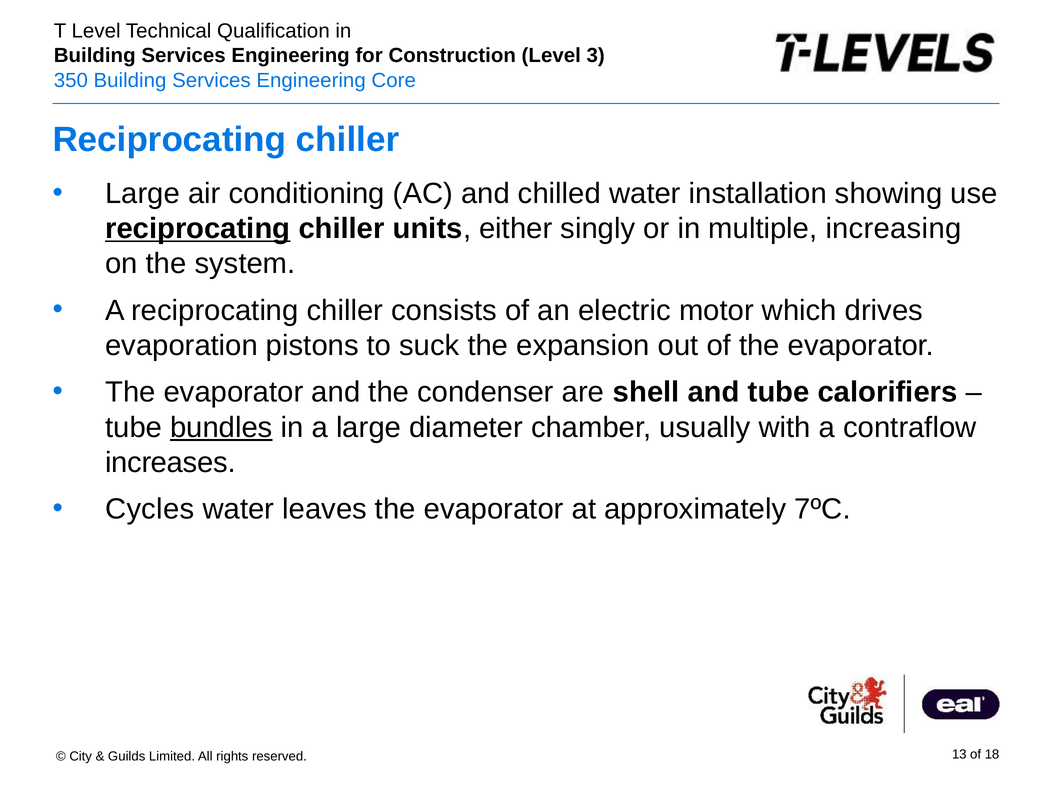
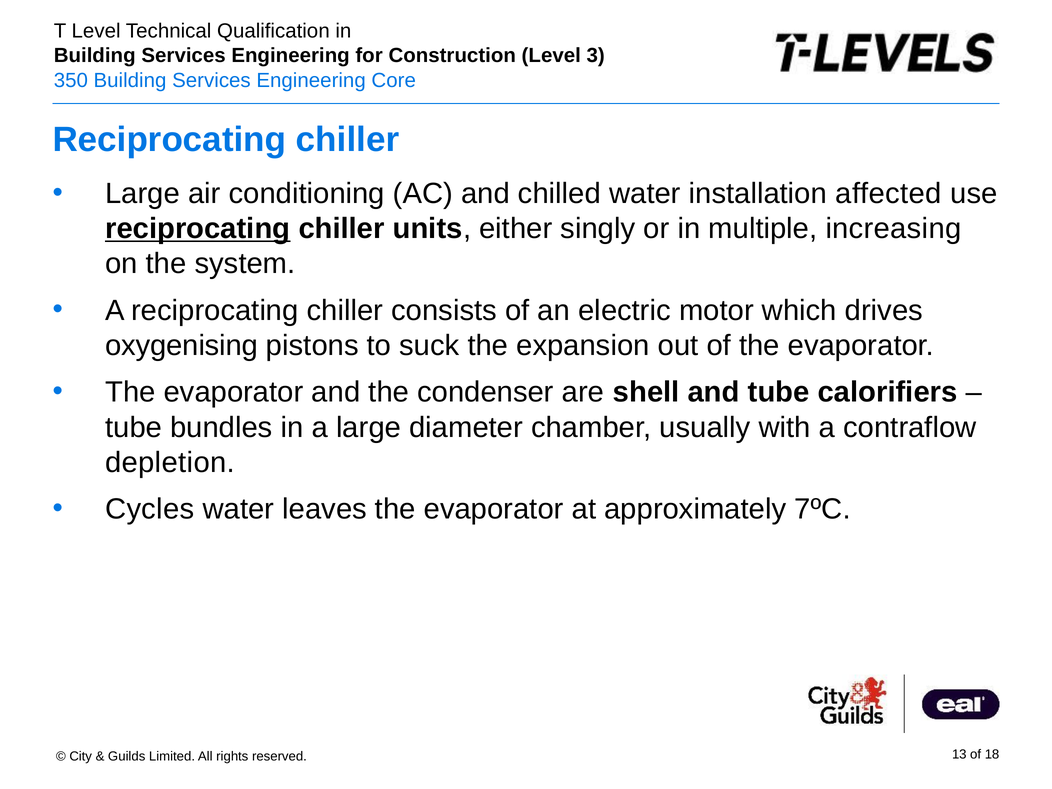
showing: showing -> affected
evaporation: evaporation -> oxygenising
bundles underline: present -> none
increases: increases -> depletion
